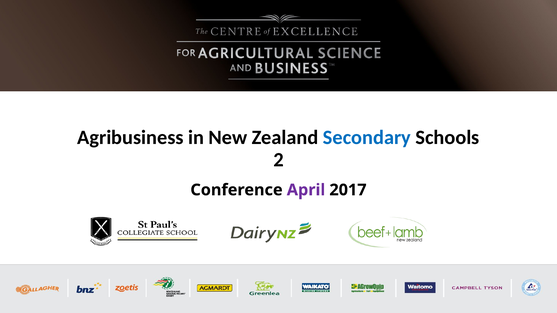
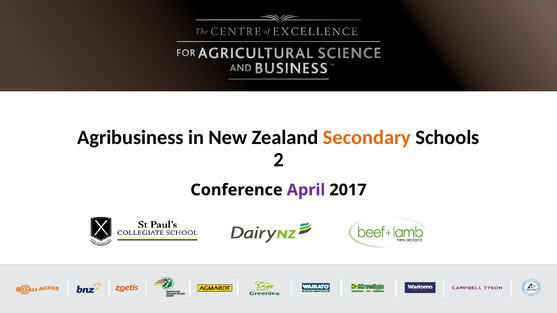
Secondary colour: blue -> orange
